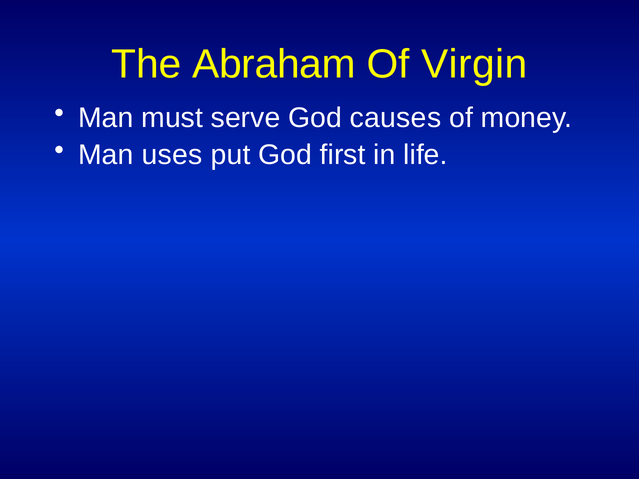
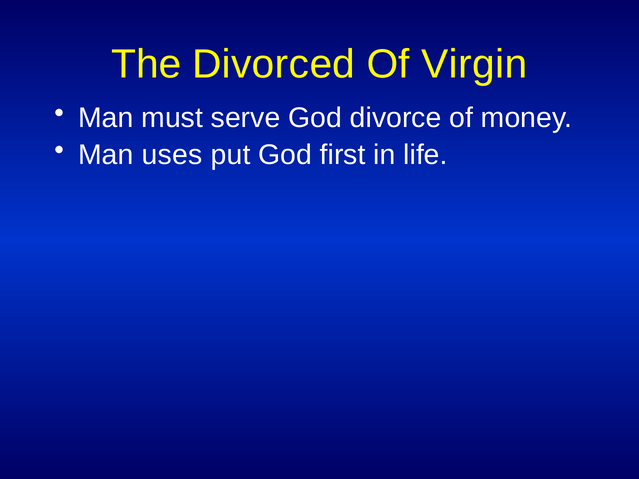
Abraham: Abraham -> Divorced
causes: causes -> divorce
